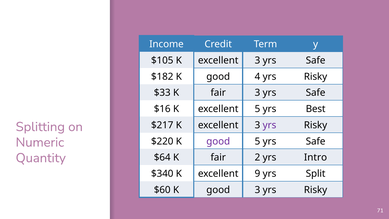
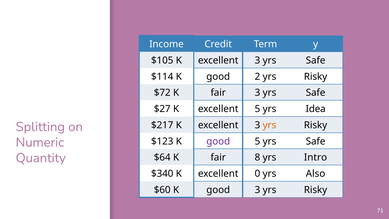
$182: $182 -> $114
4: 4 -> 2
$33: $33 -> $72
$16: $16 -> $27
Best: Best -> Idea
yrs at (270, 125) colour: purple -> orange
$220: $220 -> $123
2: 2 -> 8
9: 9 -> 0
Split: Split -> Also
